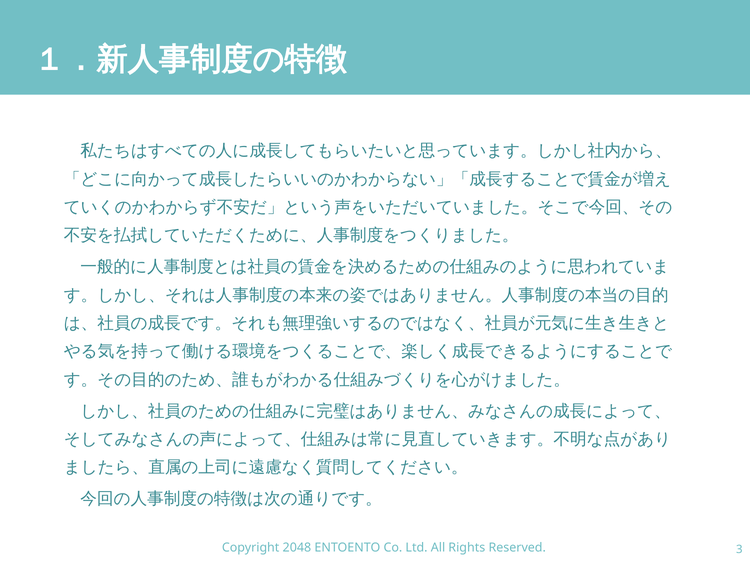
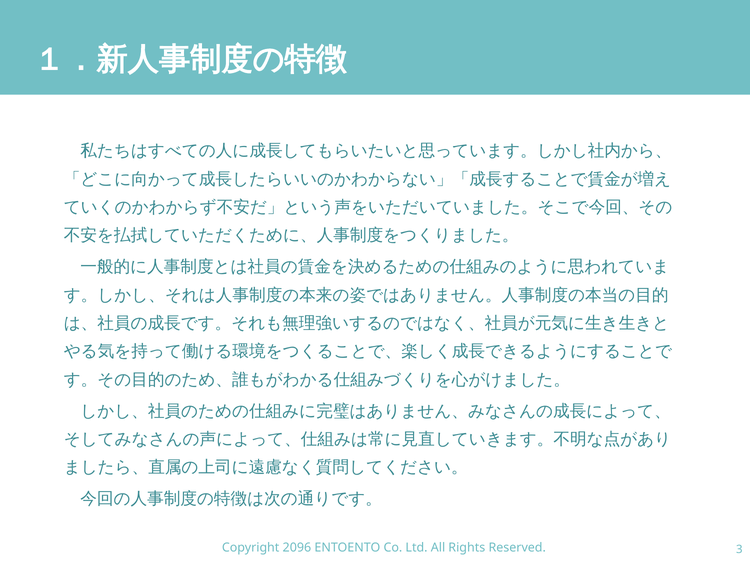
2048: 2048 -> 2096
